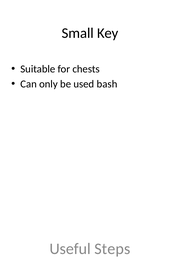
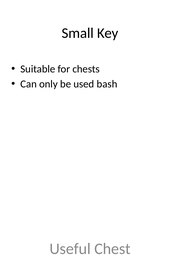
Steps: Steps -> Chest
